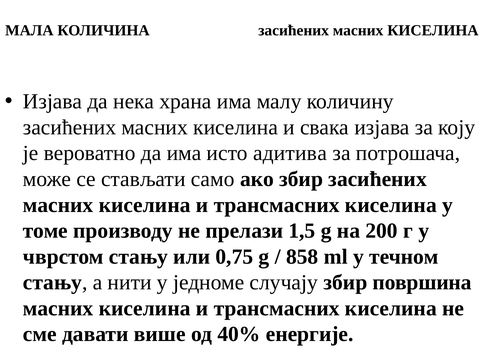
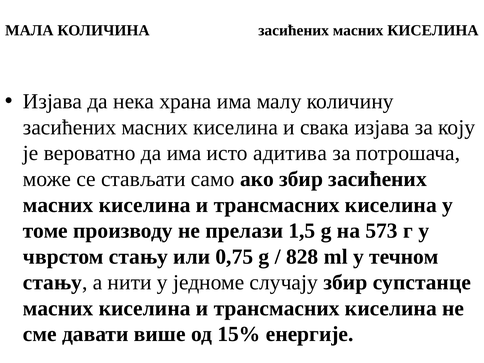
200: 200 -> 573
858: 858 -> 828
површина: површина -> супстанце
40%: 40% -> 15%
